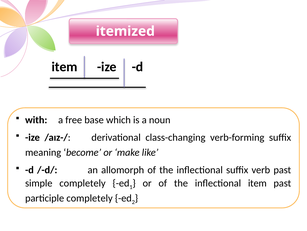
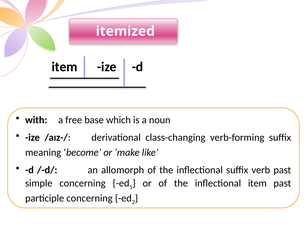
simple completely: completely -> concerning
participle completely: completely -> concerning
